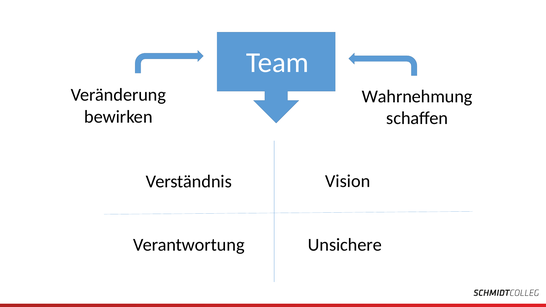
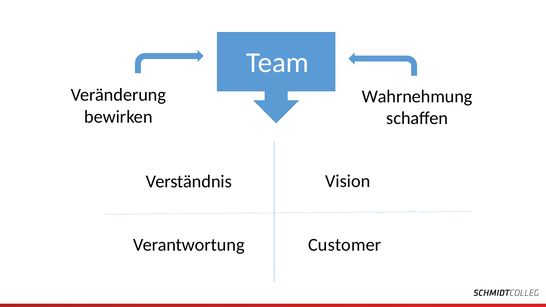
Unsichere: Unsichere -> Customer
